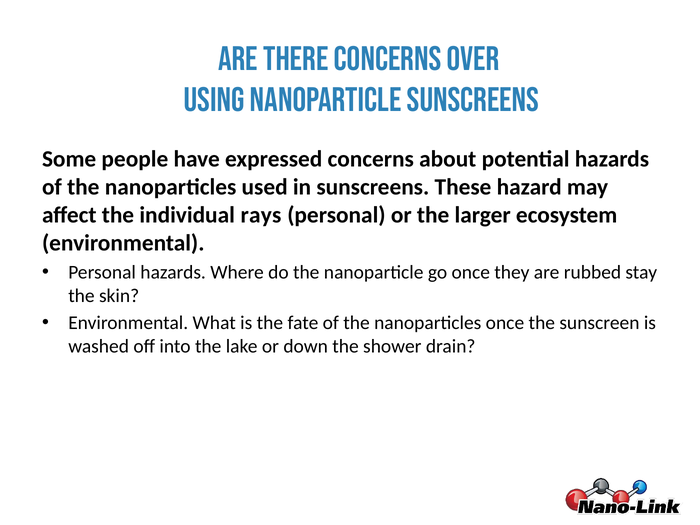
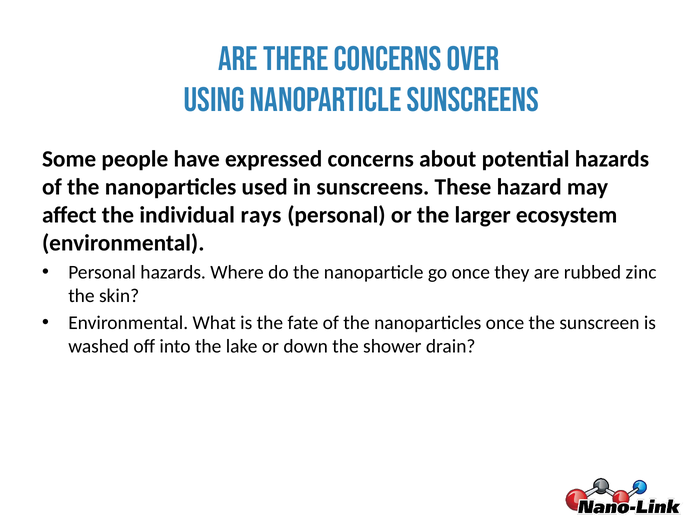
stay: stay -> zinc
